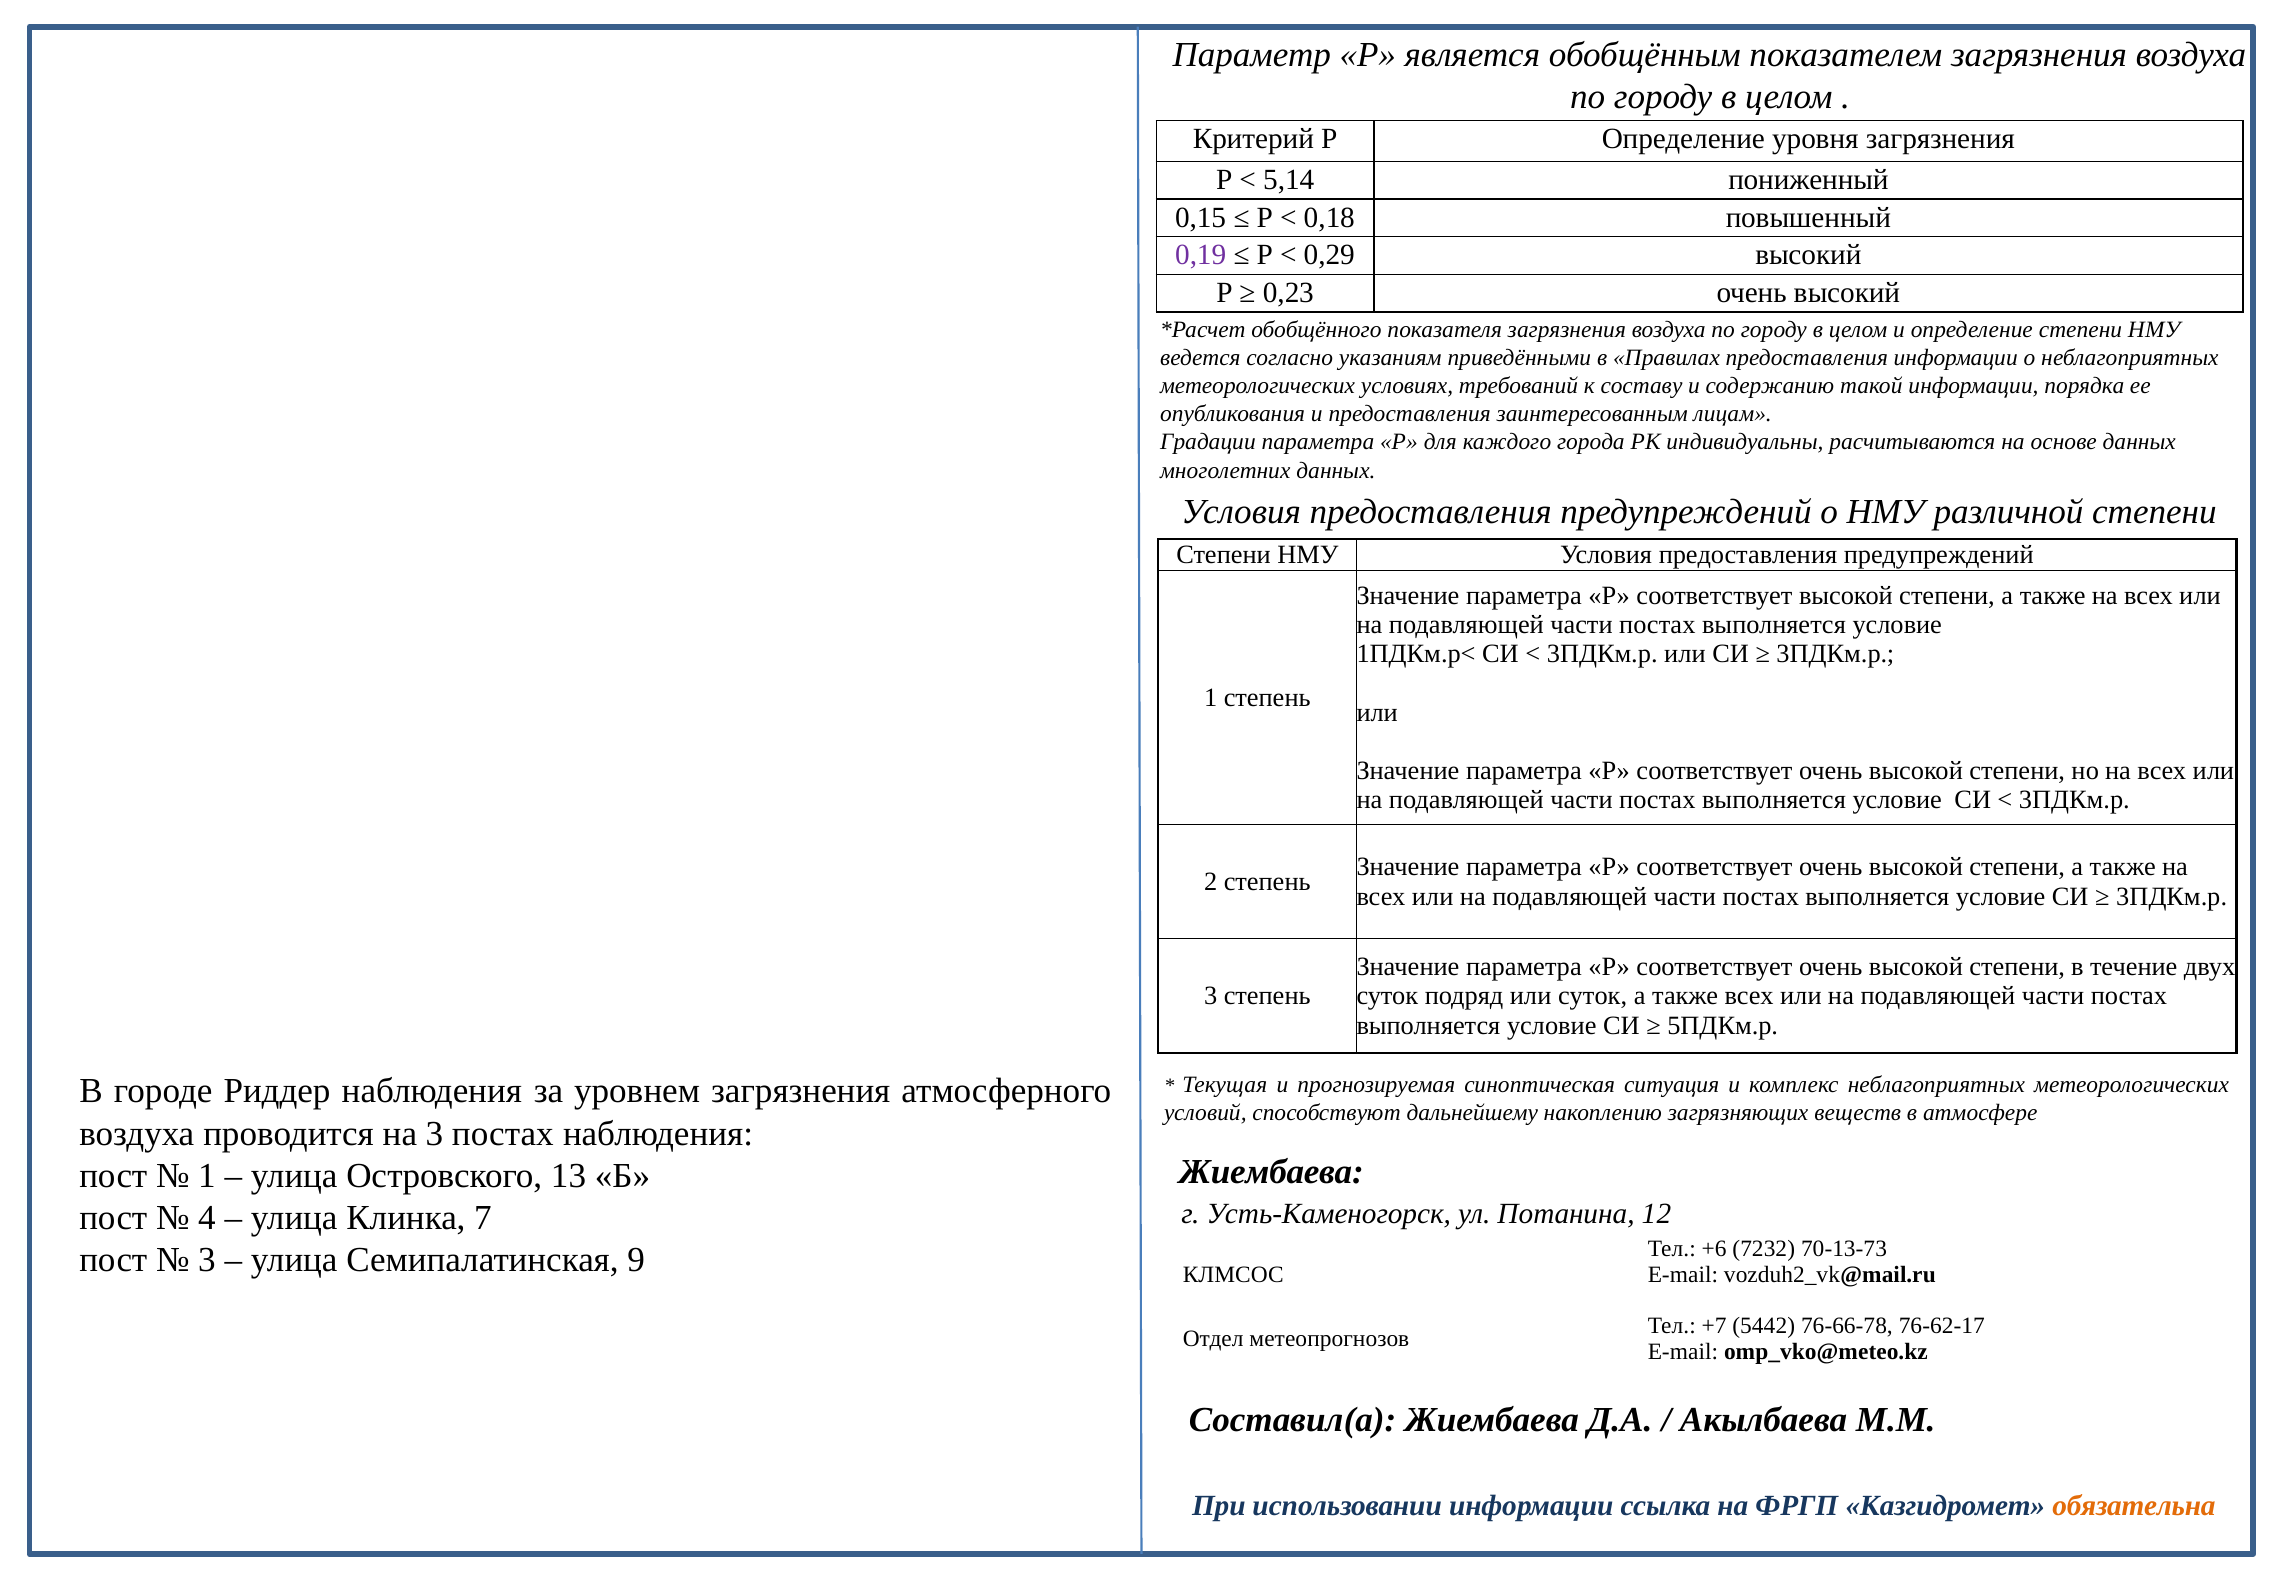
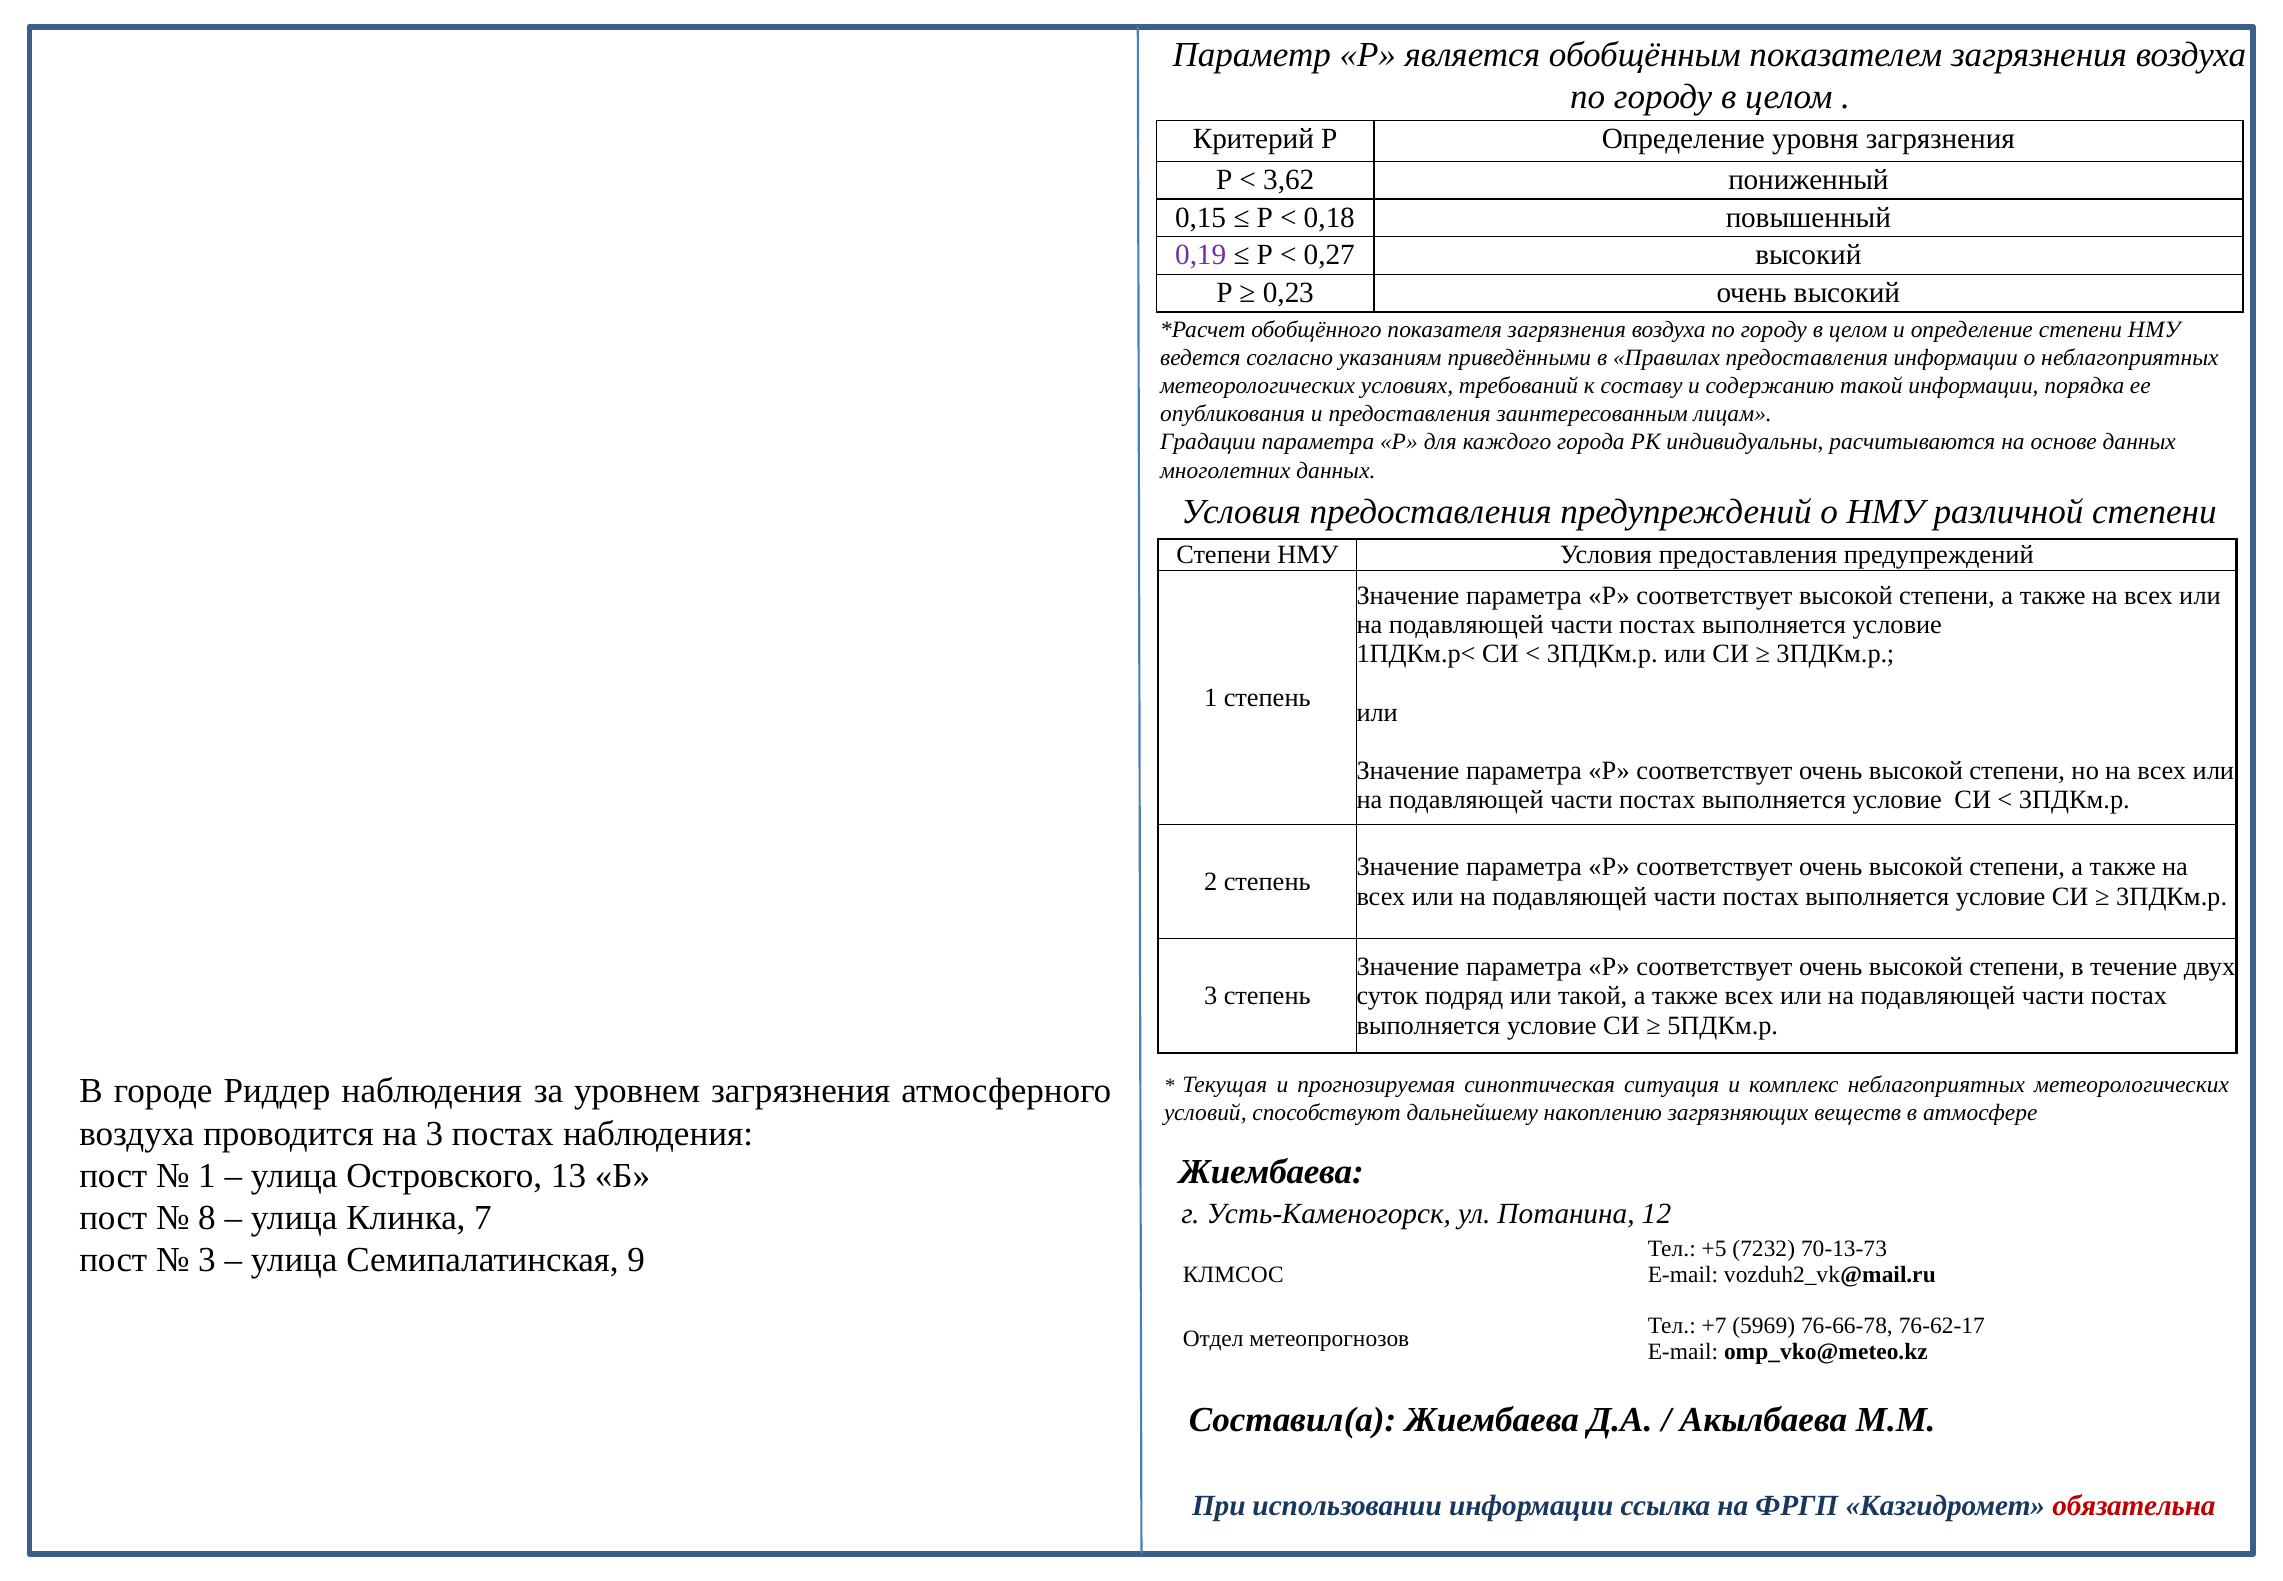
5,14: 5,14 -> 3,62
0,29: 0,29 -> 0,27
или суток: суток -> такой
4: 4 -> 8
+6: +6 -> +5
5442: 5442 -> 5969
обязательна colour: orange -> red
